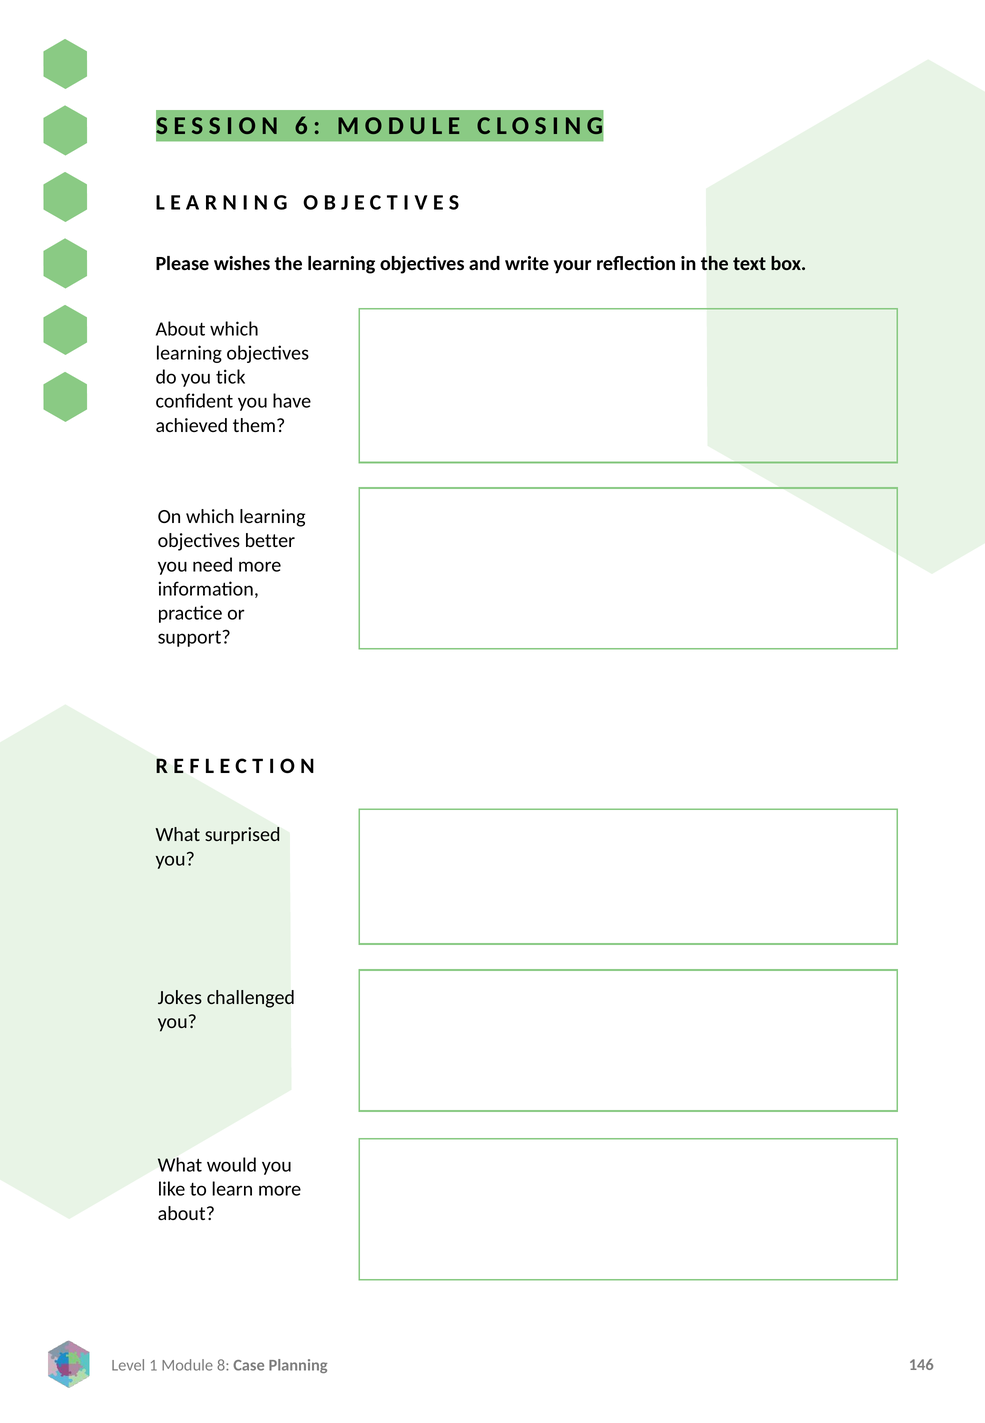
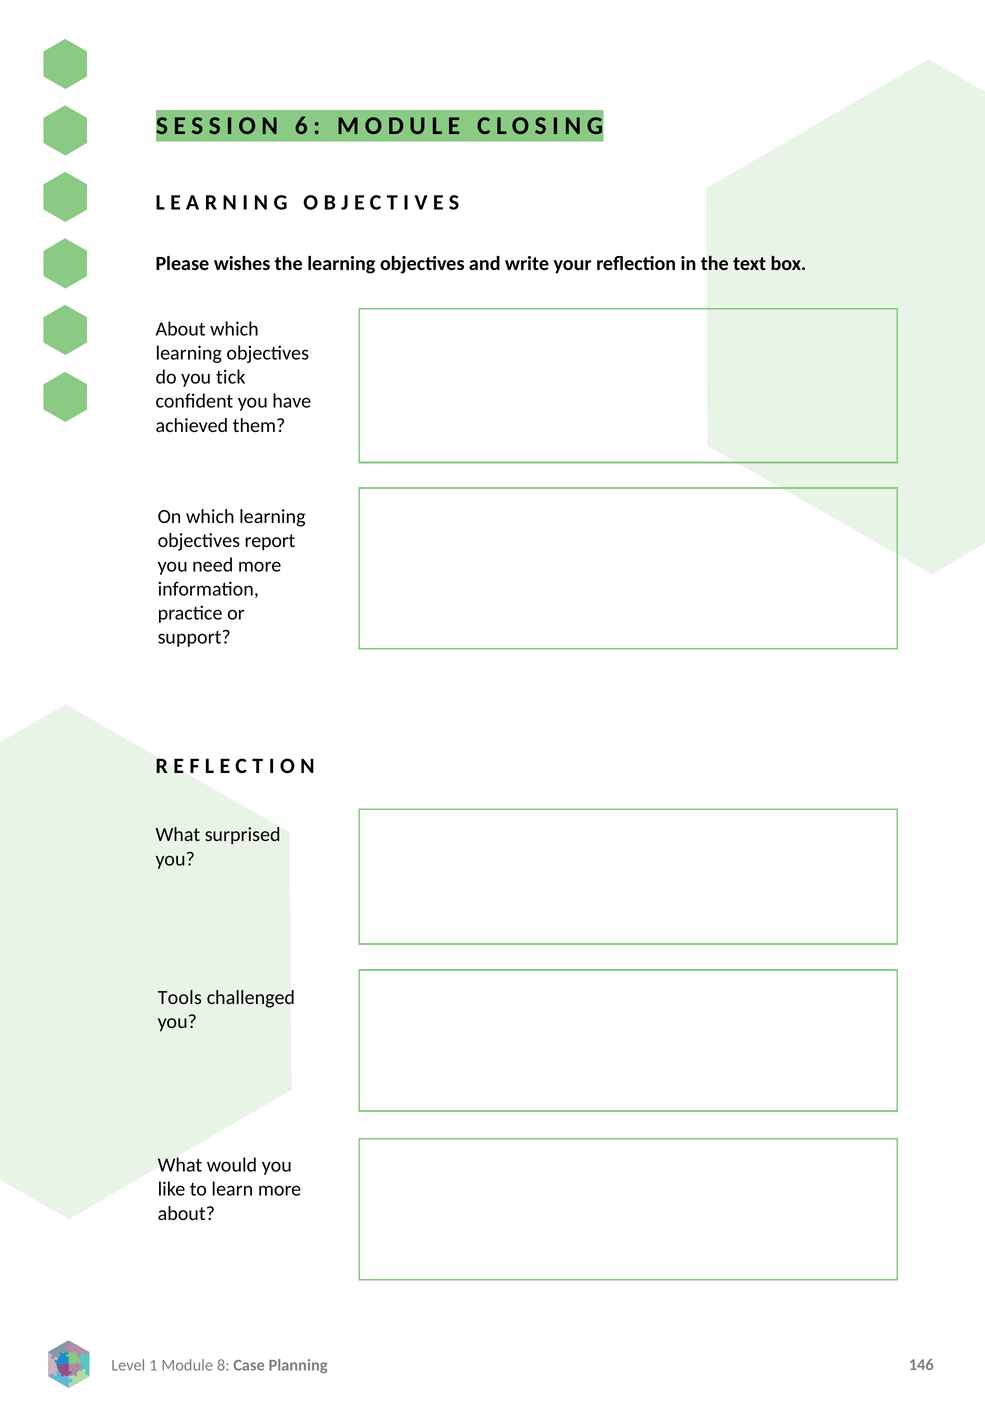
better: better -> report
Jokes: Jokes -> Tools
